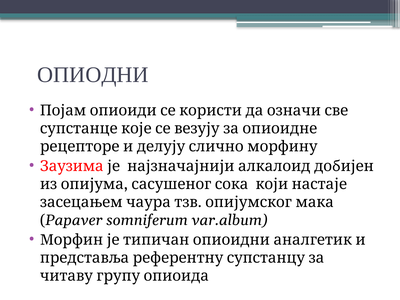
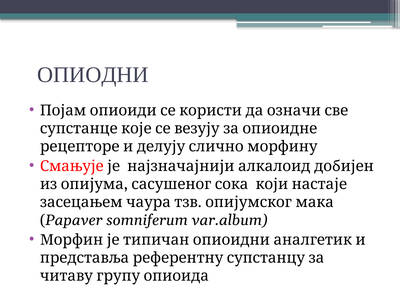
Заузима: Заузима -> Смањује
